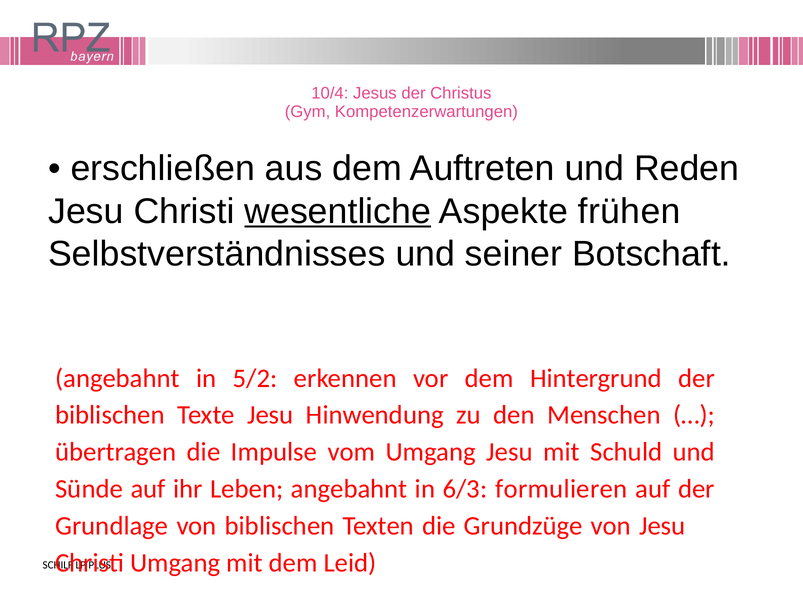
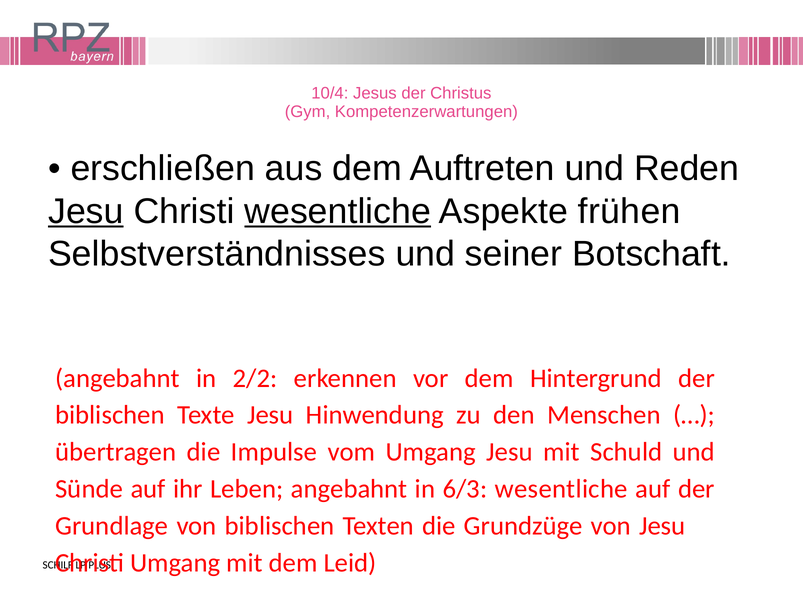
Jesu at (86, 211) underline: none -> present
5/2: 5/2 -> 2/2
6/3 formulieren: formulieren -> wesentliche
